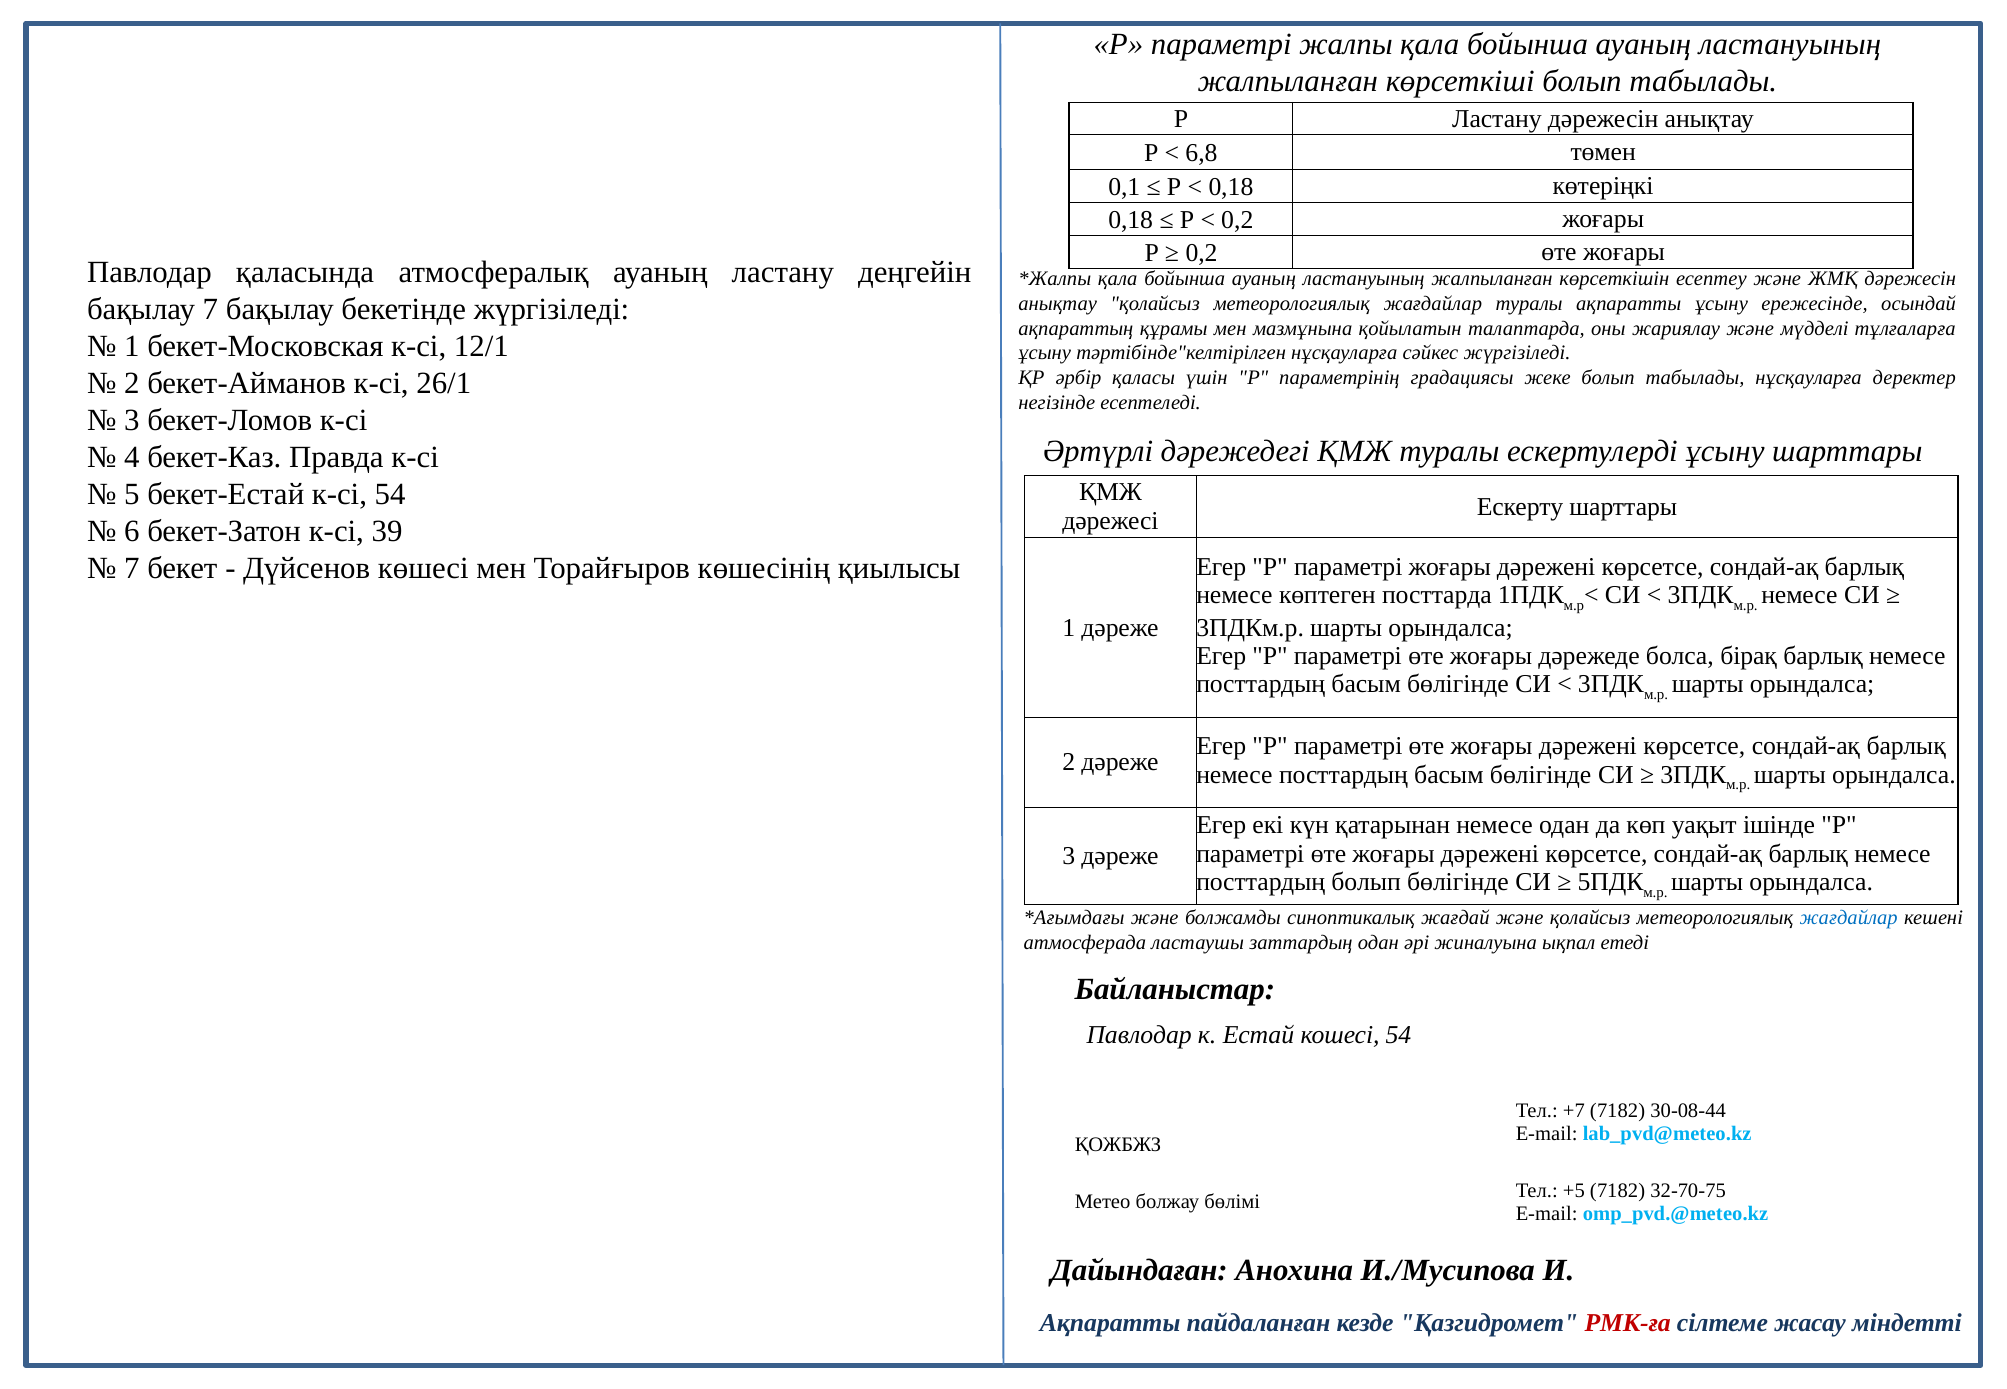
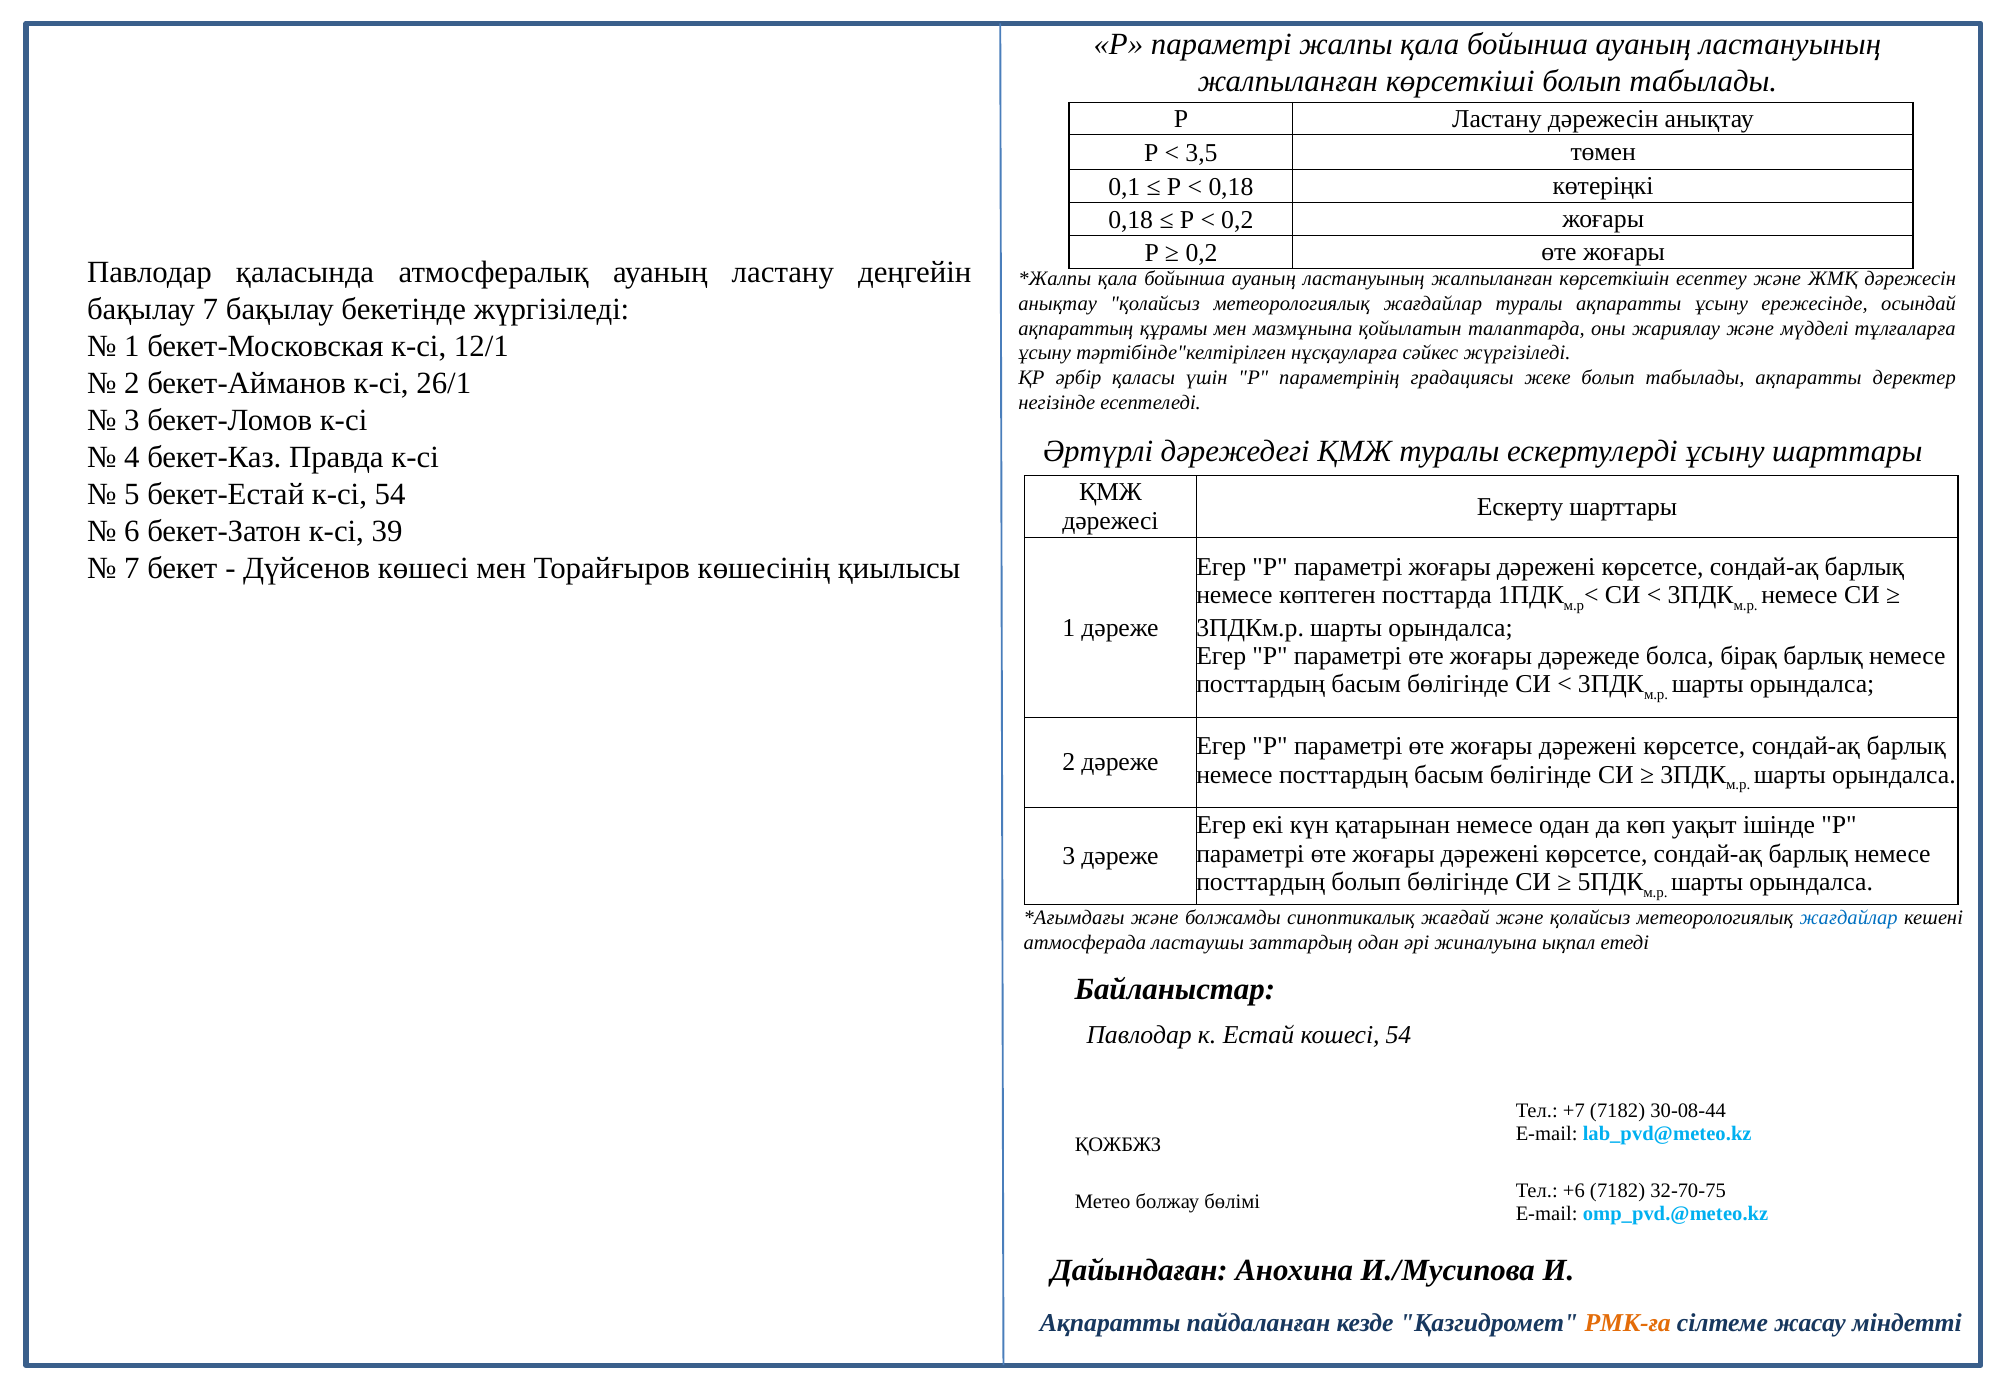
6,8: 6,8 -> 3,5
табылады нұсқауларға: нұсқауларға -> ақпаратты
+5: +5 -> +6
РМК-ға colour: red -> orange
